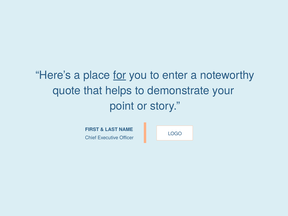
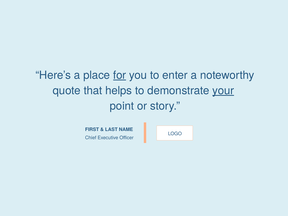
your underline: none -> present
